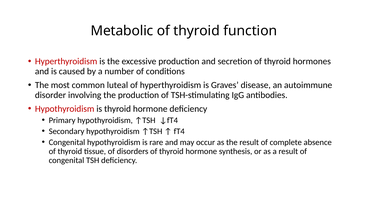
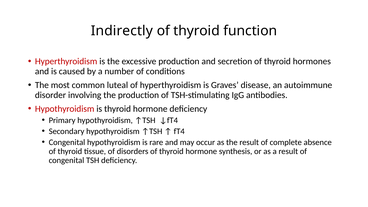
Metabolic: Metabolic -> Indirectly
